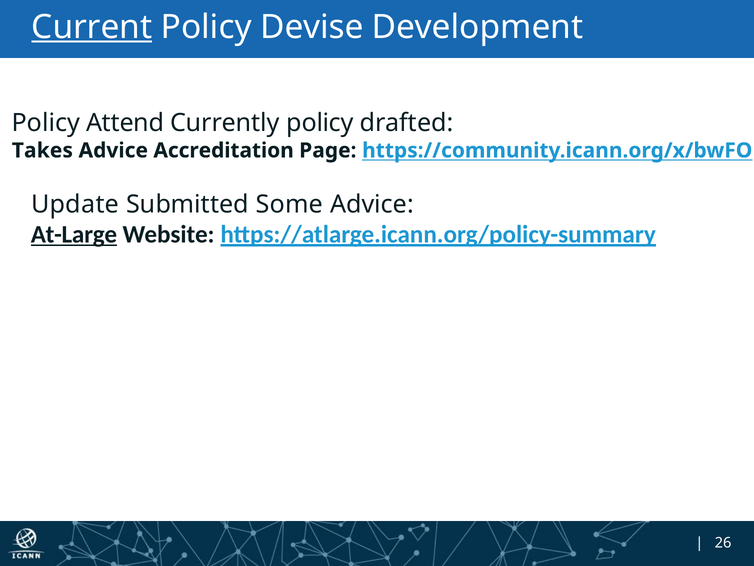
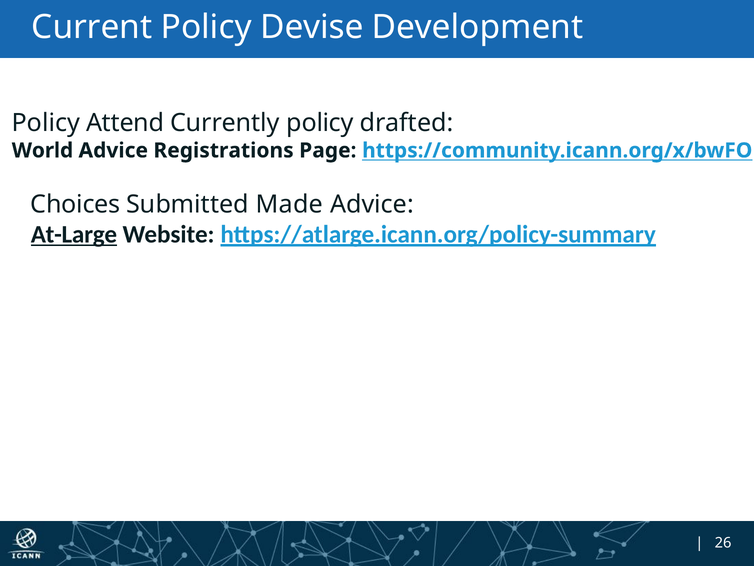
Current underline: present -> none
Takes: Takes -> World
Accreditation: Accreditation -> Registrations
Update: Update -> Choices
Some: Some -> Made
